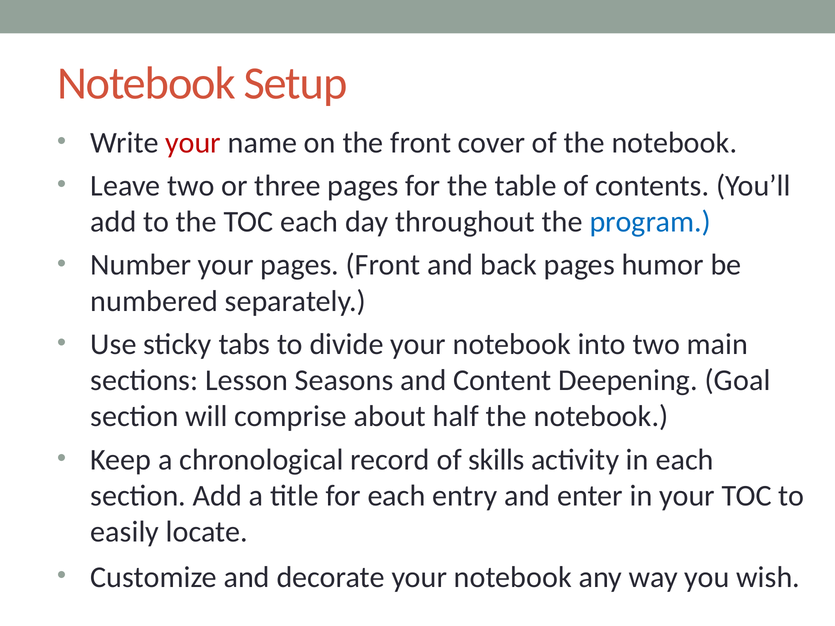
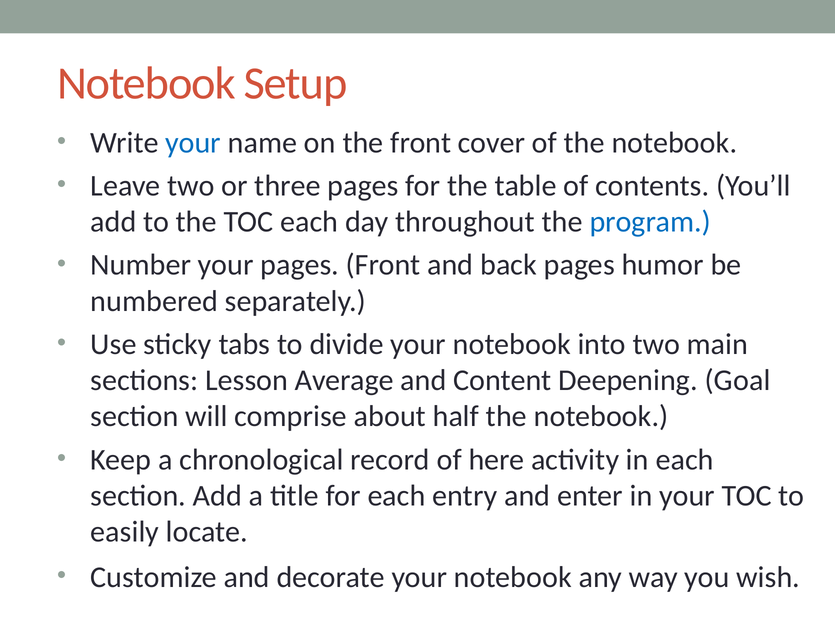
your at (193, 143) colour: red -> blue
Seasons: Seasons -> Average
skills: skills -> here
